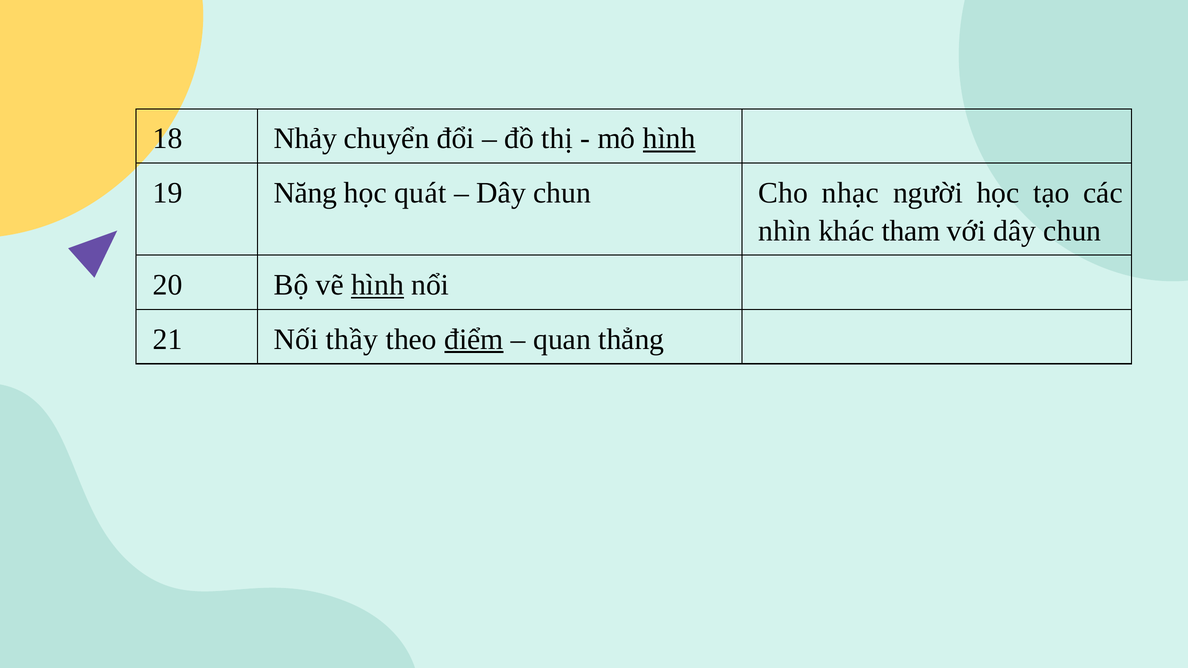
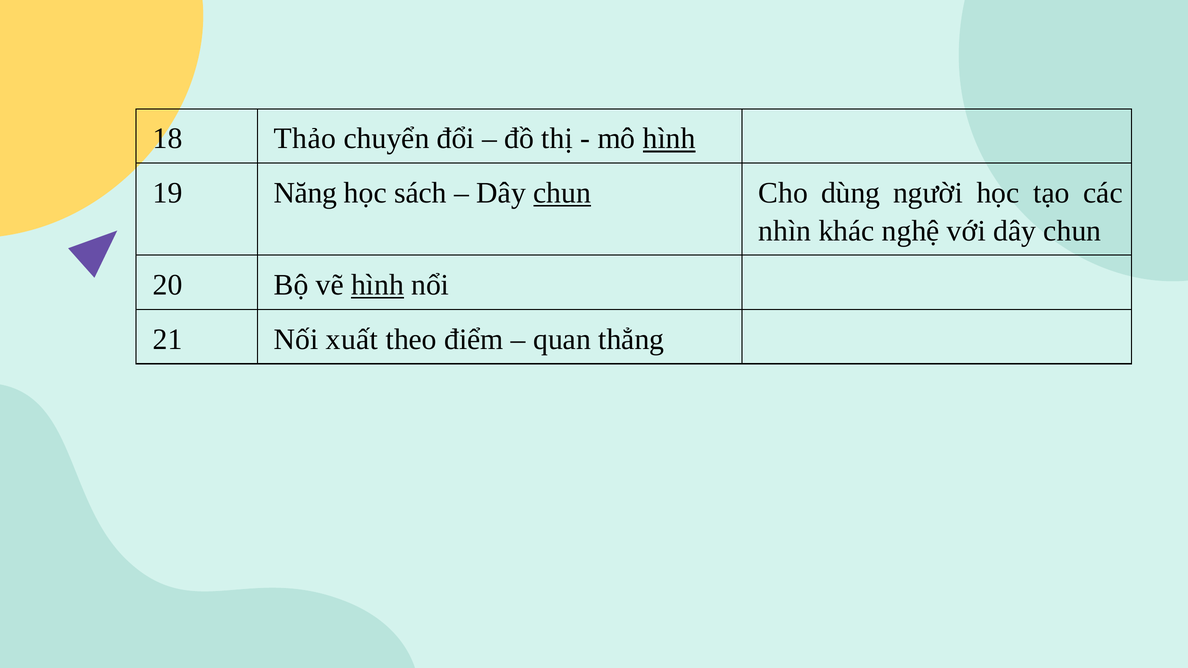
Nhảy: Nhảy -> Thảo
quát: quát -> sách
chun at (562, 193) underline: none -> present
nhạc: nhạc -> dùng
tham: tham -> nghệ
thầy: thầy -> xuất
điểm underline: present -> none
